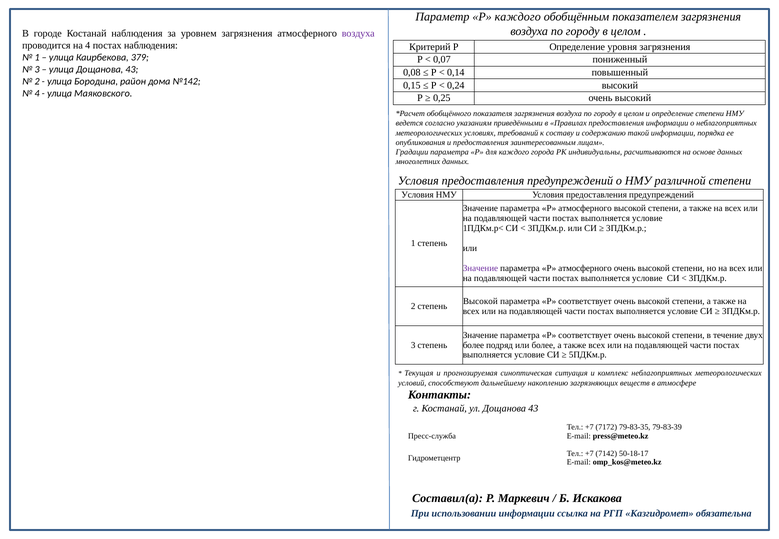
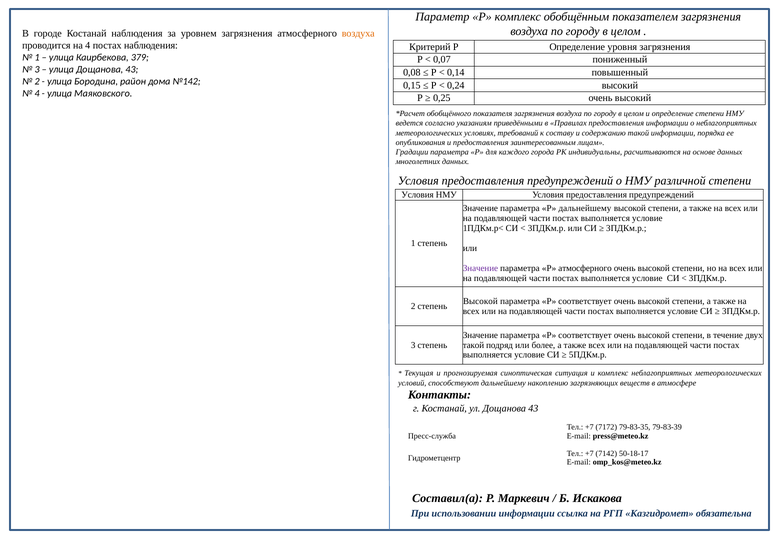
Р каждого: каждого -> комплекс
воздуха at (358, 34) colour: purple -> orange
атмосферного at (585, 209): атмосферного -> дальнейшему
более at (473, 345): более -> такой
